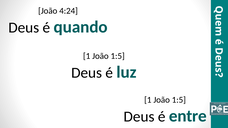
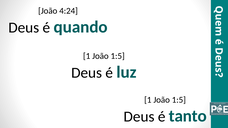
entre: entre -> tanto
